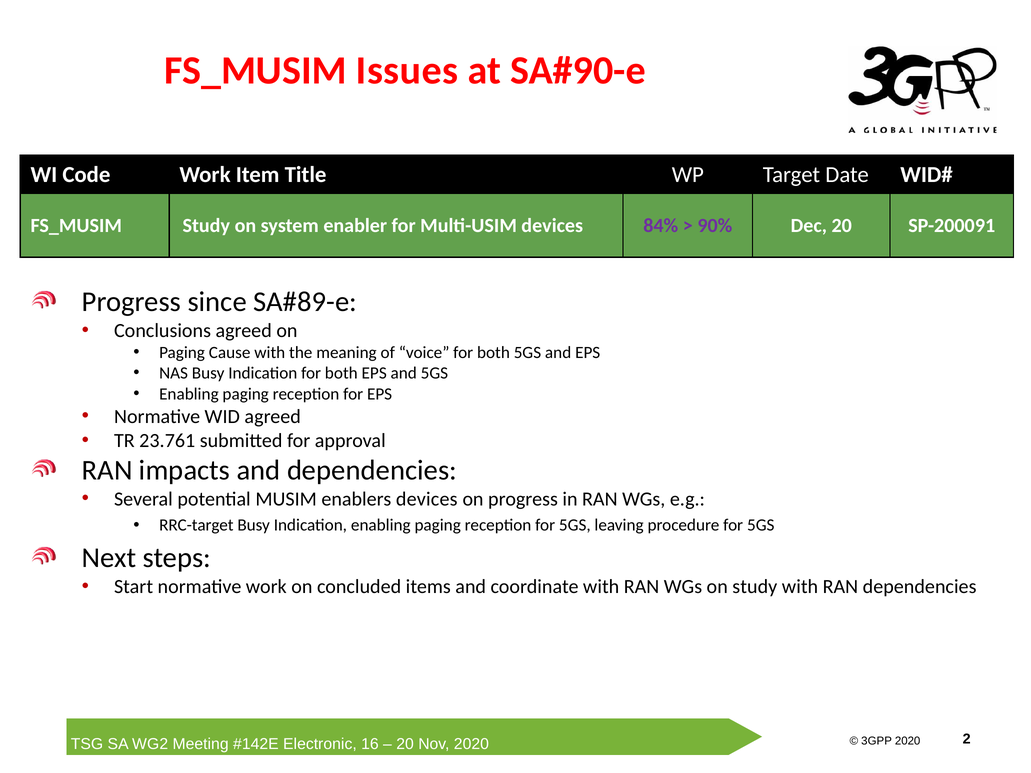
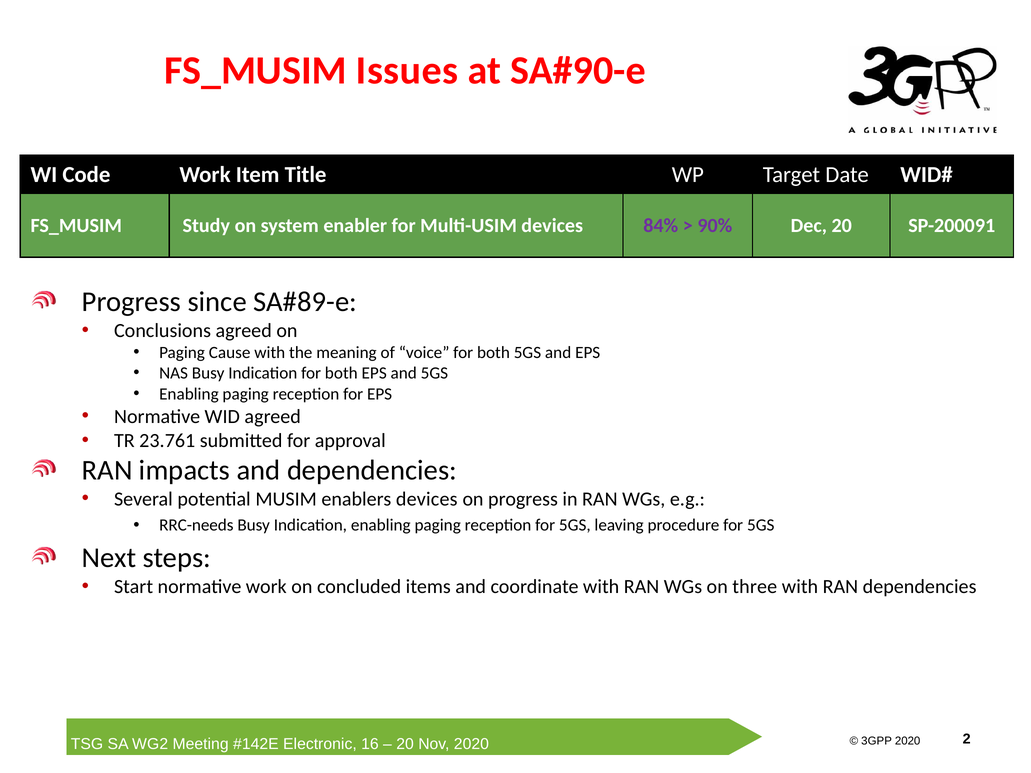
RRC-target: RRC-target -> RRC-needs
on study: study -> three
